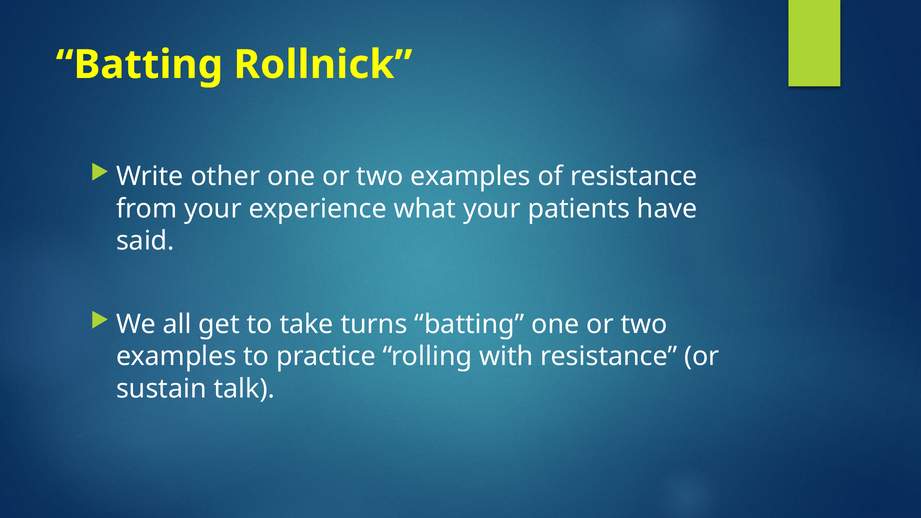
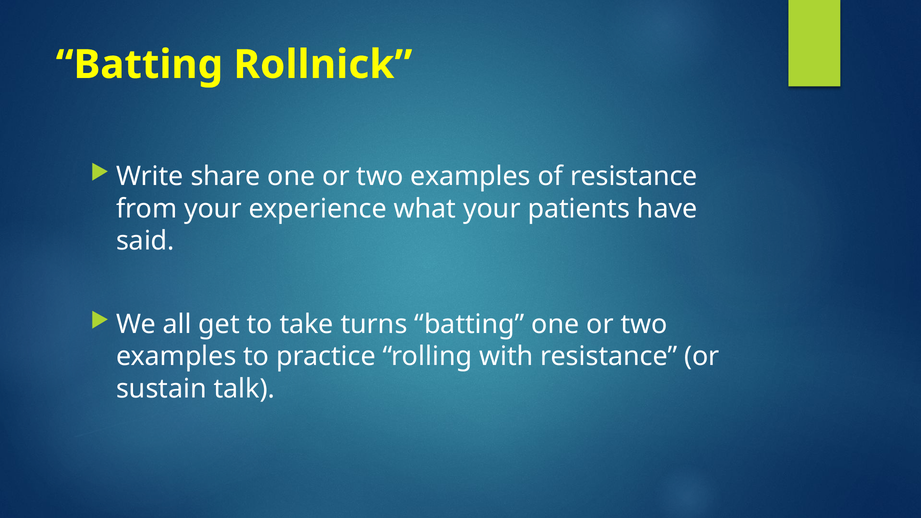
other: other -> share
